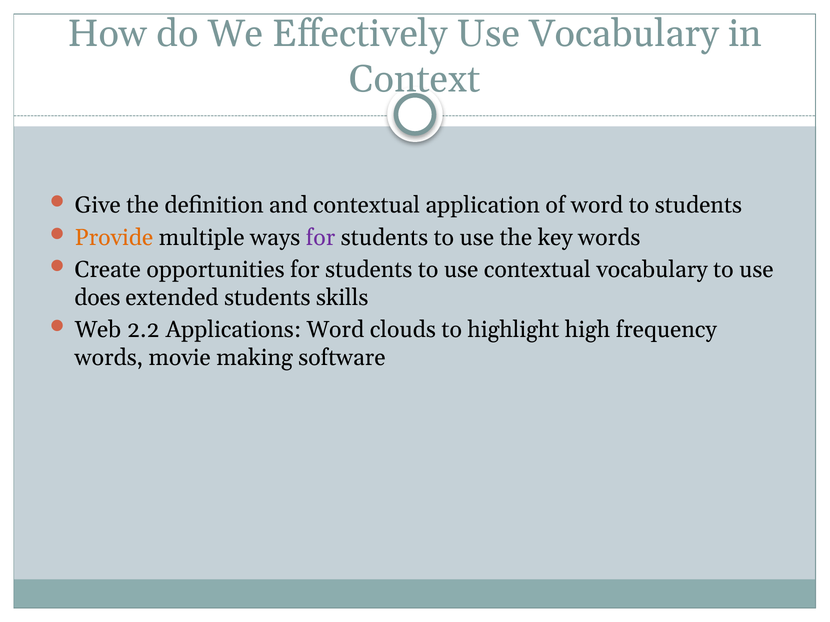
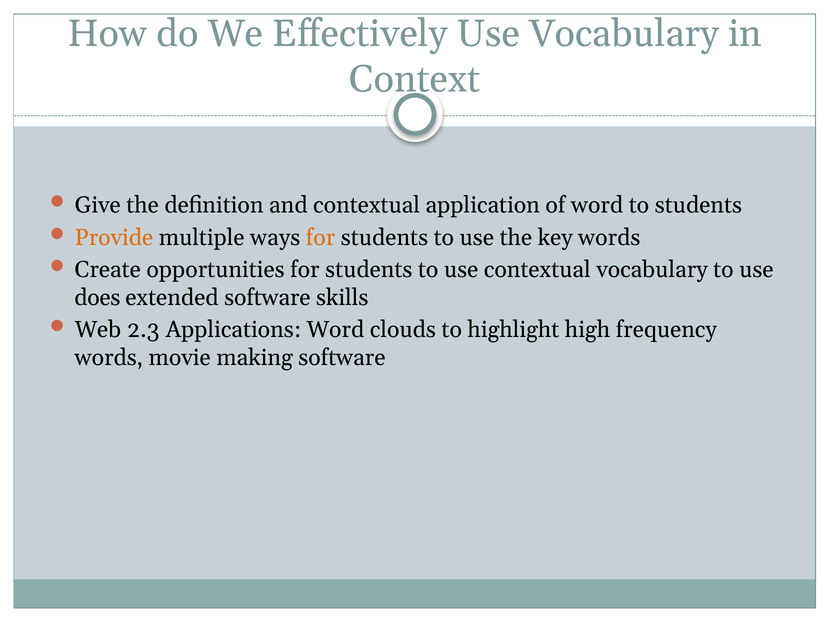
for at (321, 238) colour: purple -> orange
extended students: students -> software
2.2: 2.2 -> 2.3
